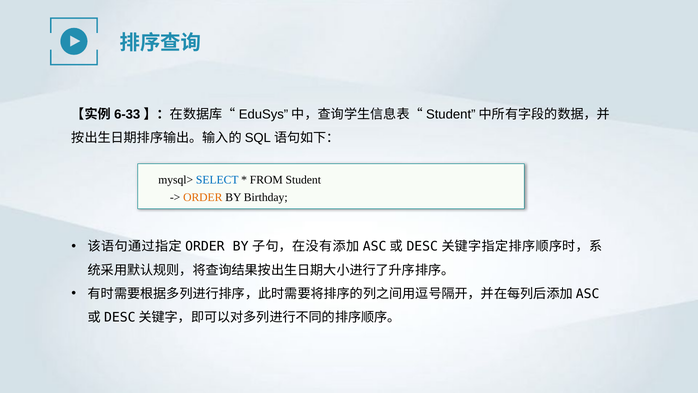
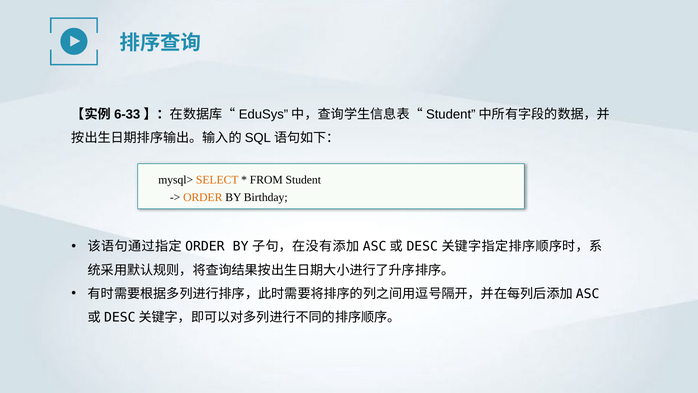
SELECT colour: blue -> orange
